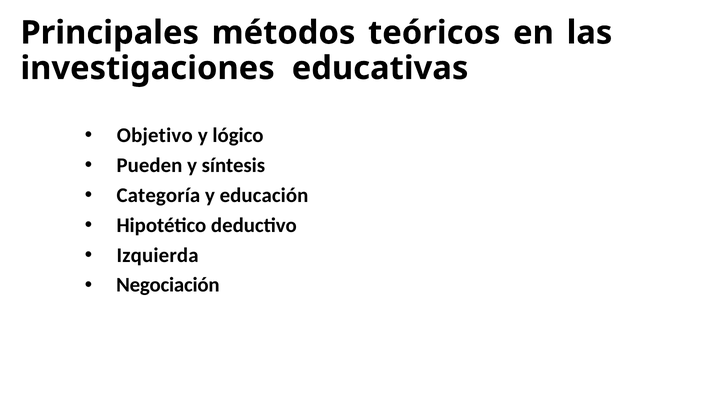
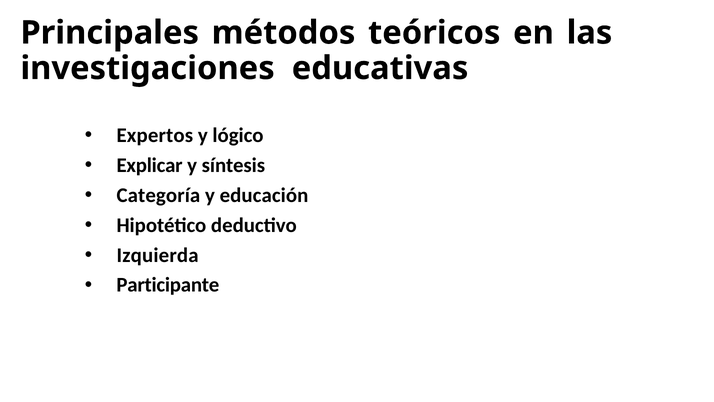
Objetivo: Objetivo -> Expertos
Pueden: Pueden -> Explicar
Negociación: Negociación -> Participante
